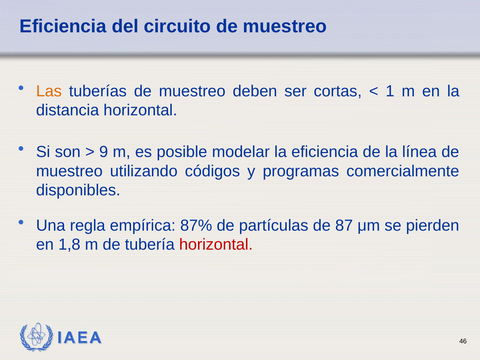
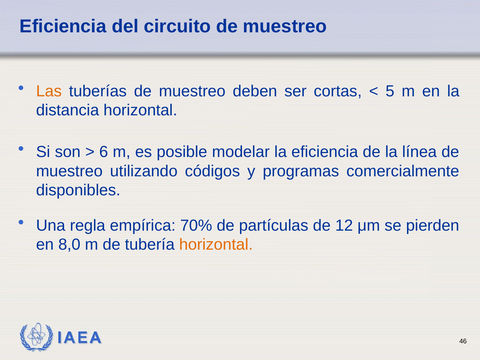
1: 1 -> 5
9: 9 -> 6
87%: 87% -> 70%
87: 87 -> 12
1,8: 1,8 -> 8,0
horizontal at (216, 245) colour: red -> orange
